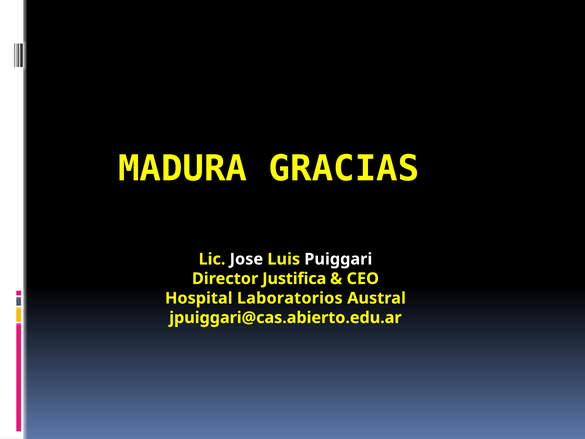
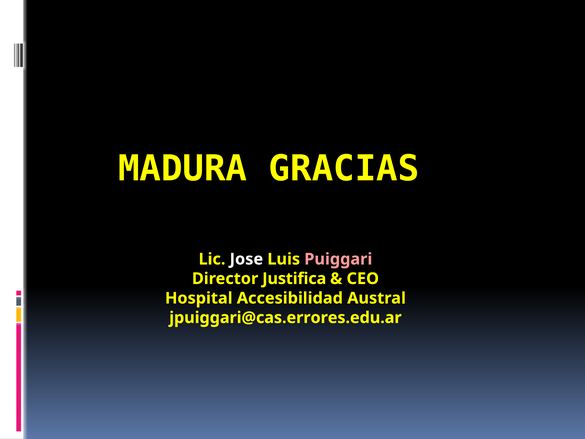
Puiggari colour: white -> pink
Laboratorios: Laboratorios -> Accesibilidad
jpuiggari@cas.abierto.edu.ar: jpuiggari@cas.abierto.edu.ar -> jpuiggari@cas.errores.edu.ar
